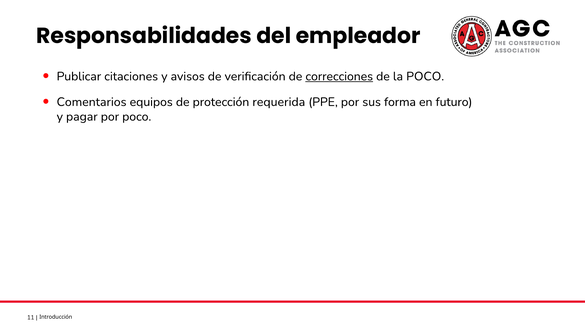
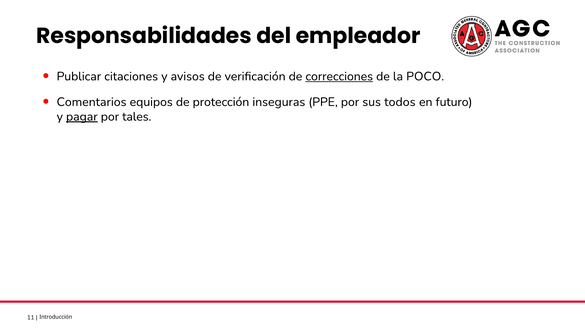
requerida: requerida -> inseguras
forma: forma -> todos
pagar underline: none -> present
por poco: poco -> tales
